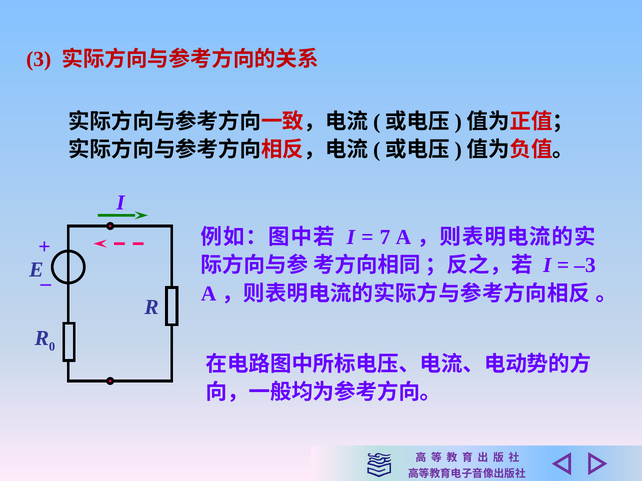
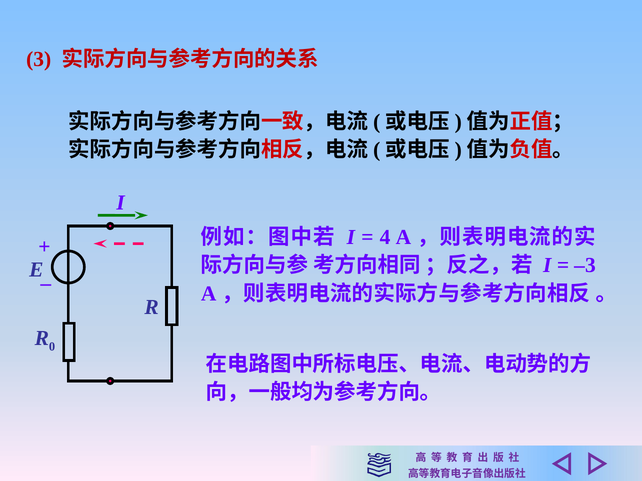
7: 7 -> 4
